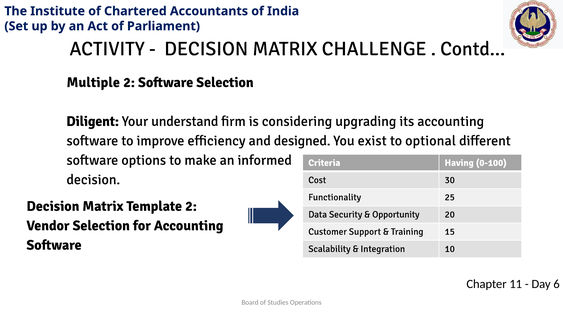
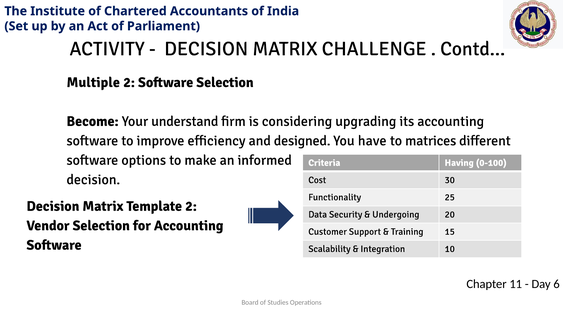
Diligent: Diligent -> Become
exist: exist -> have
optional: optional -> matrices
Opportunity: Opportunity -> Undergoing
